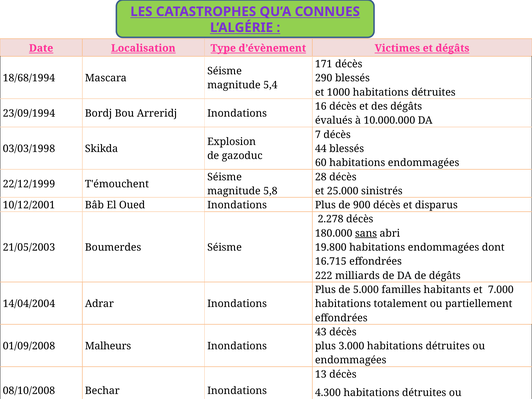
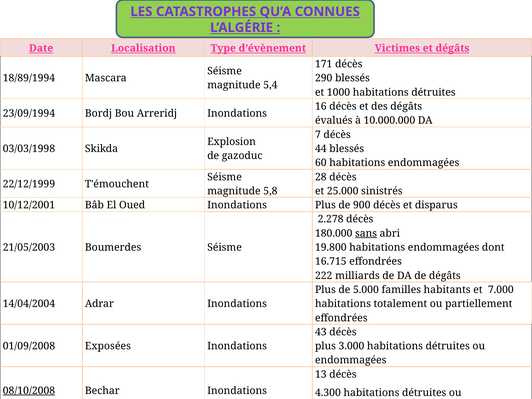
18/68/1994: 18/68/1994 -> 18/89/1994
Malheurs: Malheurs -> Exposées
08/10/2008 underline: none -> present
